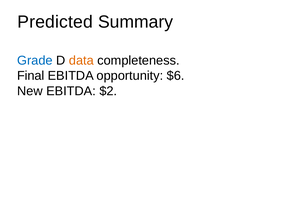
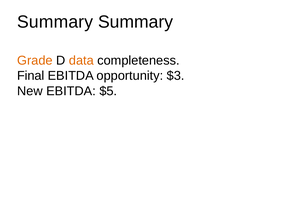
Predicted at (55, 22): Predicted -> Summary
Grade colour: blue -> orange
$6: $6 -> $3
$2: $2 -> $5
